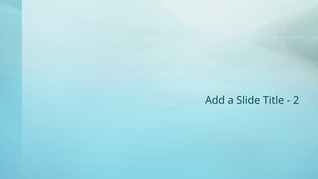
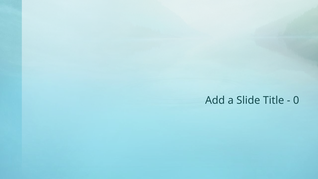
2: 2 -> 0
